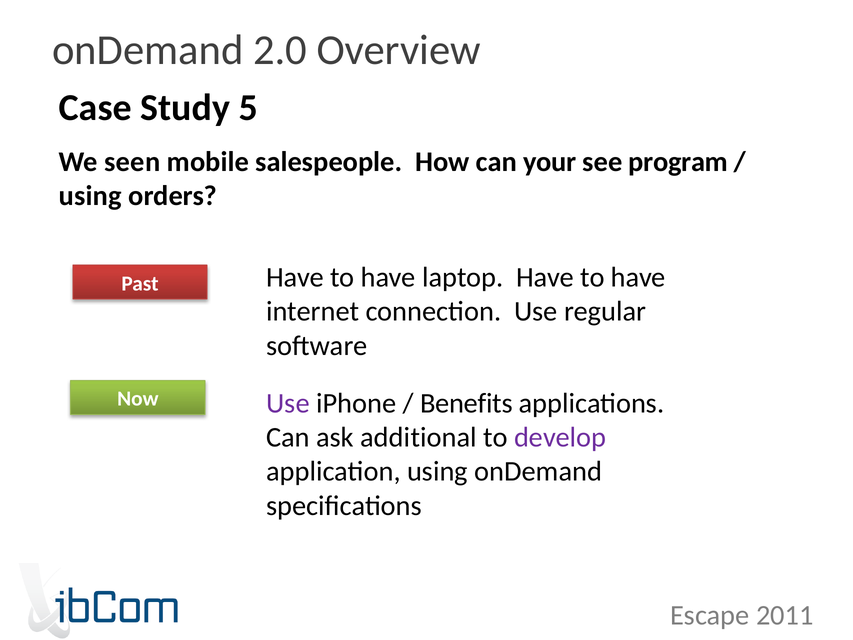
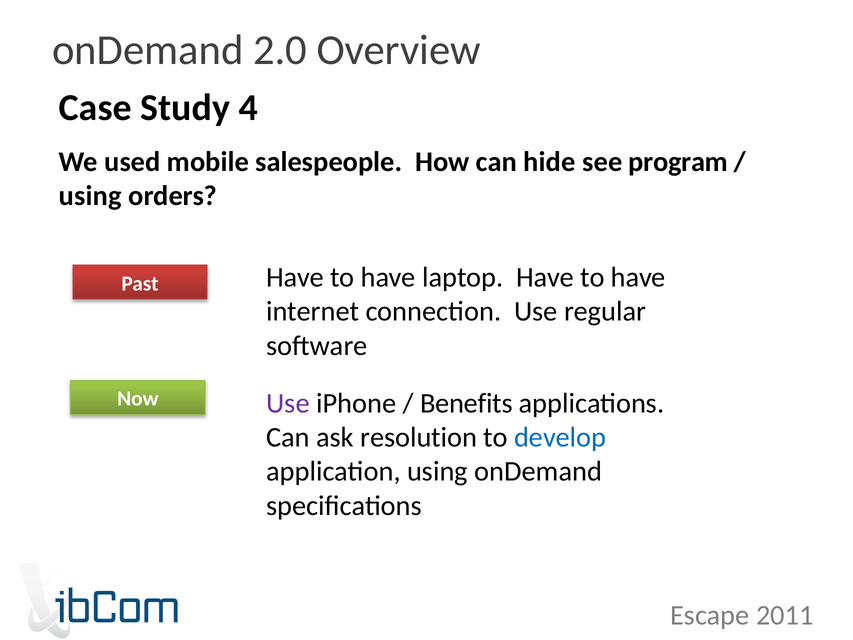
5: 5 -> 4
seen: seen -> used
your: your -> hide
additional: additional -> resolution
develop colour: purple -> blue
